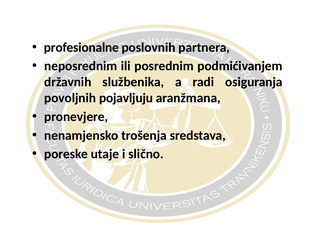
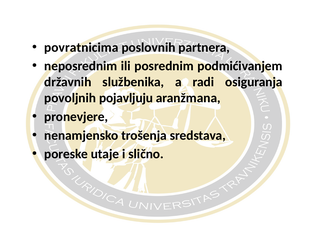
profesionalne: profesionalne -> povratnicima
